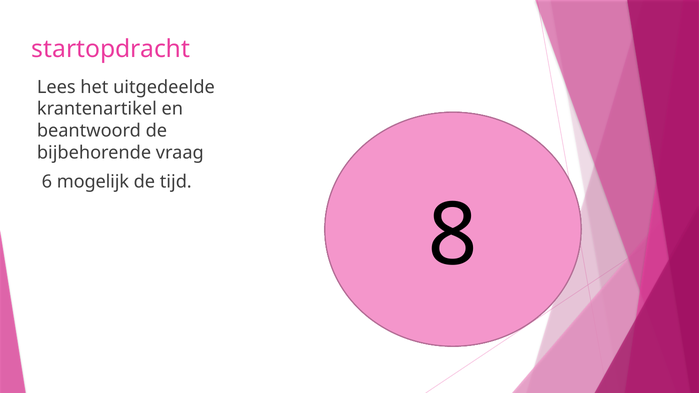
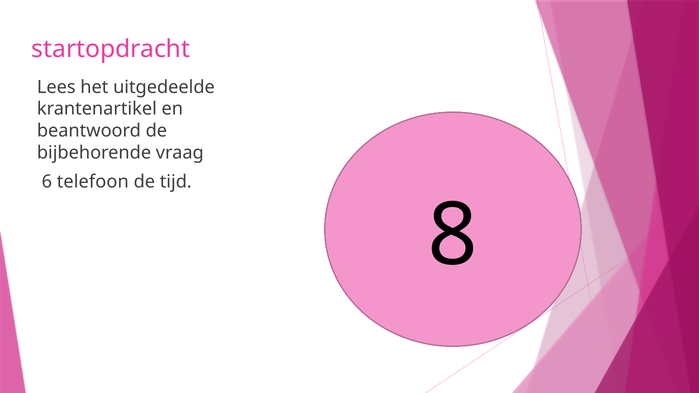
mogelijk: mogelijk -> telefoon
